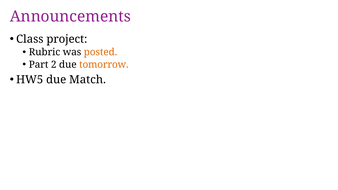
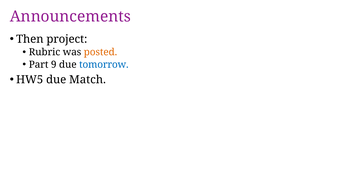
Class: Class -> Then
2: 2 -> 9
tomorrow colour: orange -> blue
